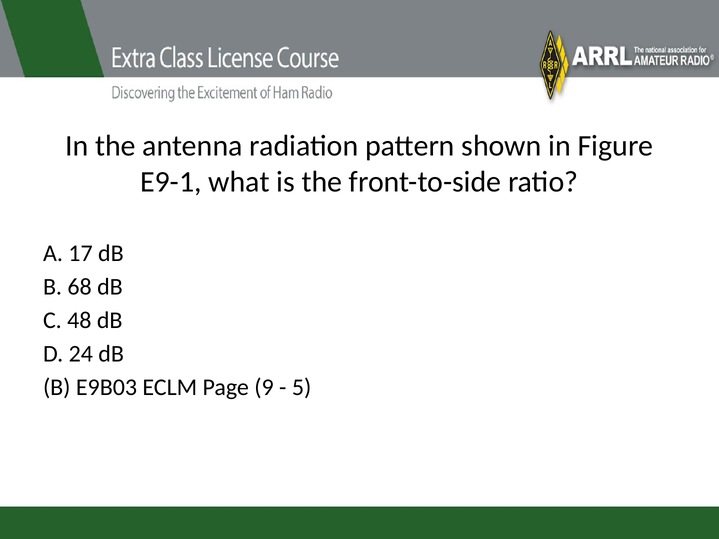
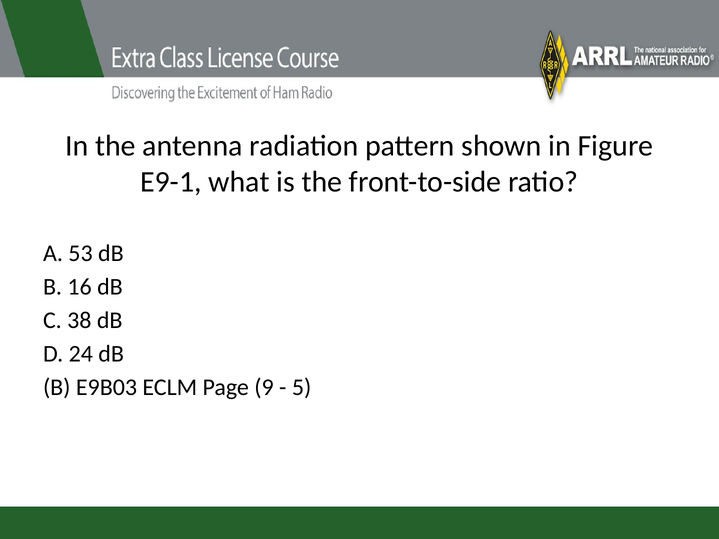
17: 17 -> 53
68: 68 -> 16
48: 48 -> 38
